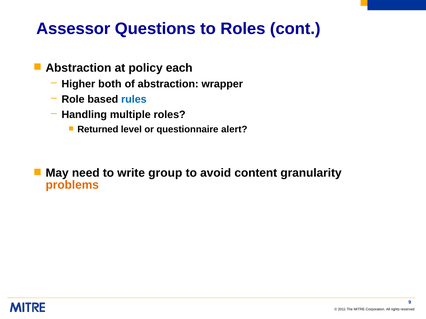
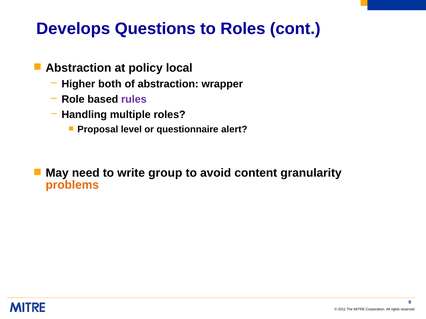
Assessor: Assessor -> Develops
each: each -> local
rules colour: blue -> purple
Returned: Returned -> Proposal
